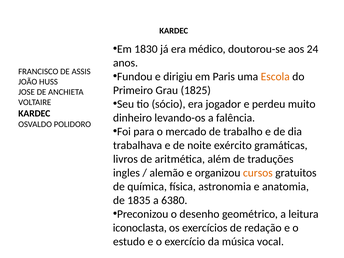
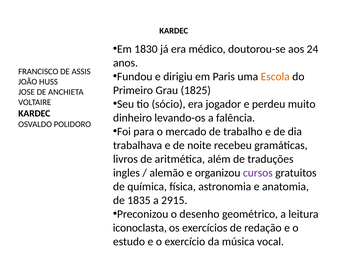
exército: exército -> recebeu
cursos colour: orange -> purple
6380: 6380 -> 2915
